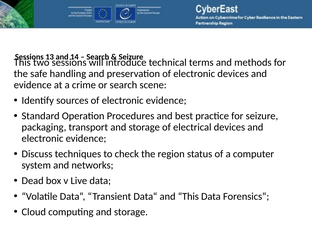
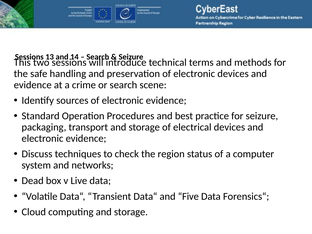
and This: This -> Five
